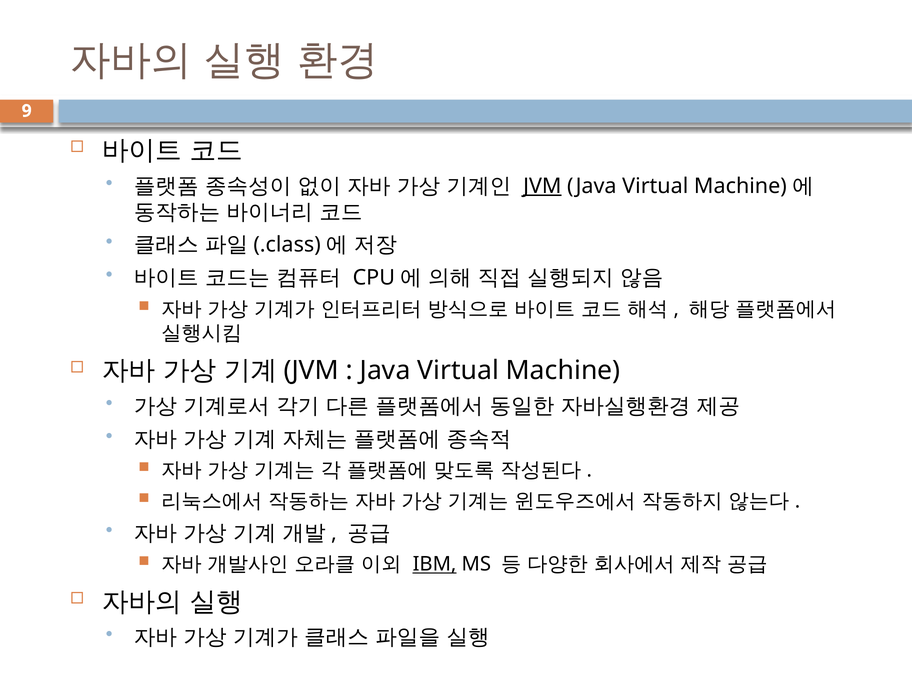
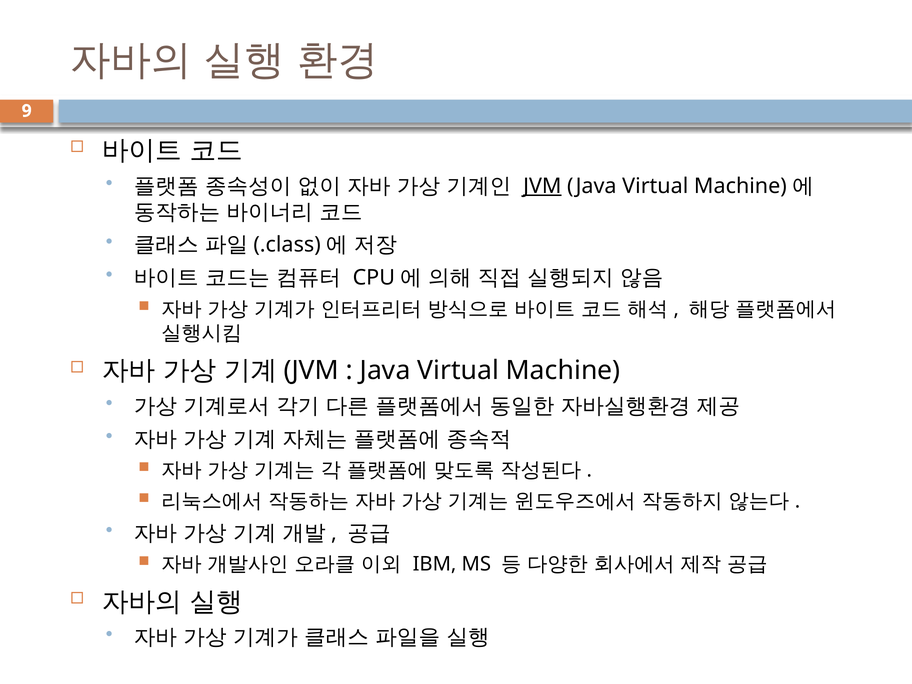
IBM underline: present -> none
